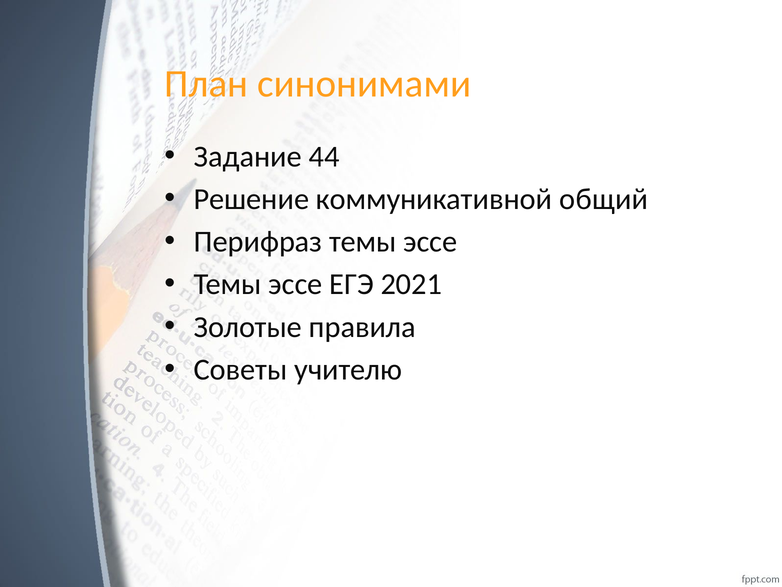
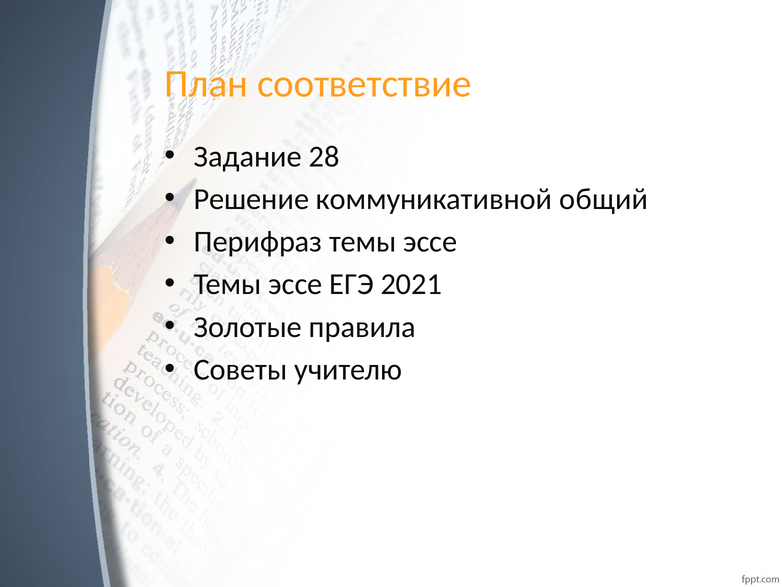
синонимами: синонимами -> соответствие
44: 44 -> 28
